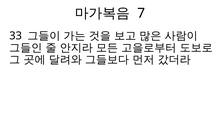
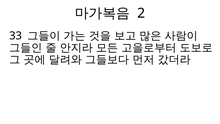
7: 7 -> 2
